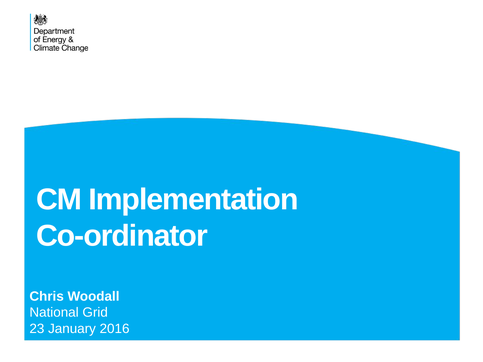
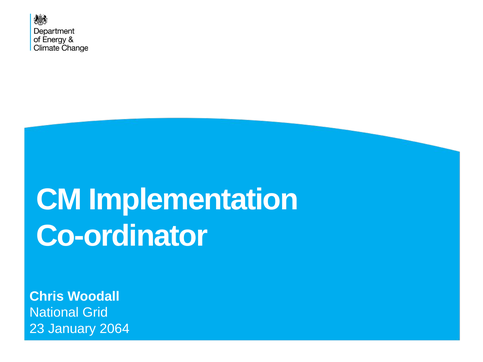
2016: 2016 -> 2064
